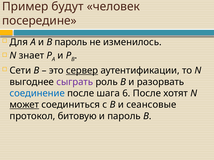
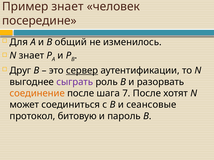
Пример будут: будут -> знает
B пароль: пароль -> общий
Сети: Сети -> Друг
соединение colour: blue -> orange
6: 6 -> 7
может underline: present -> none
